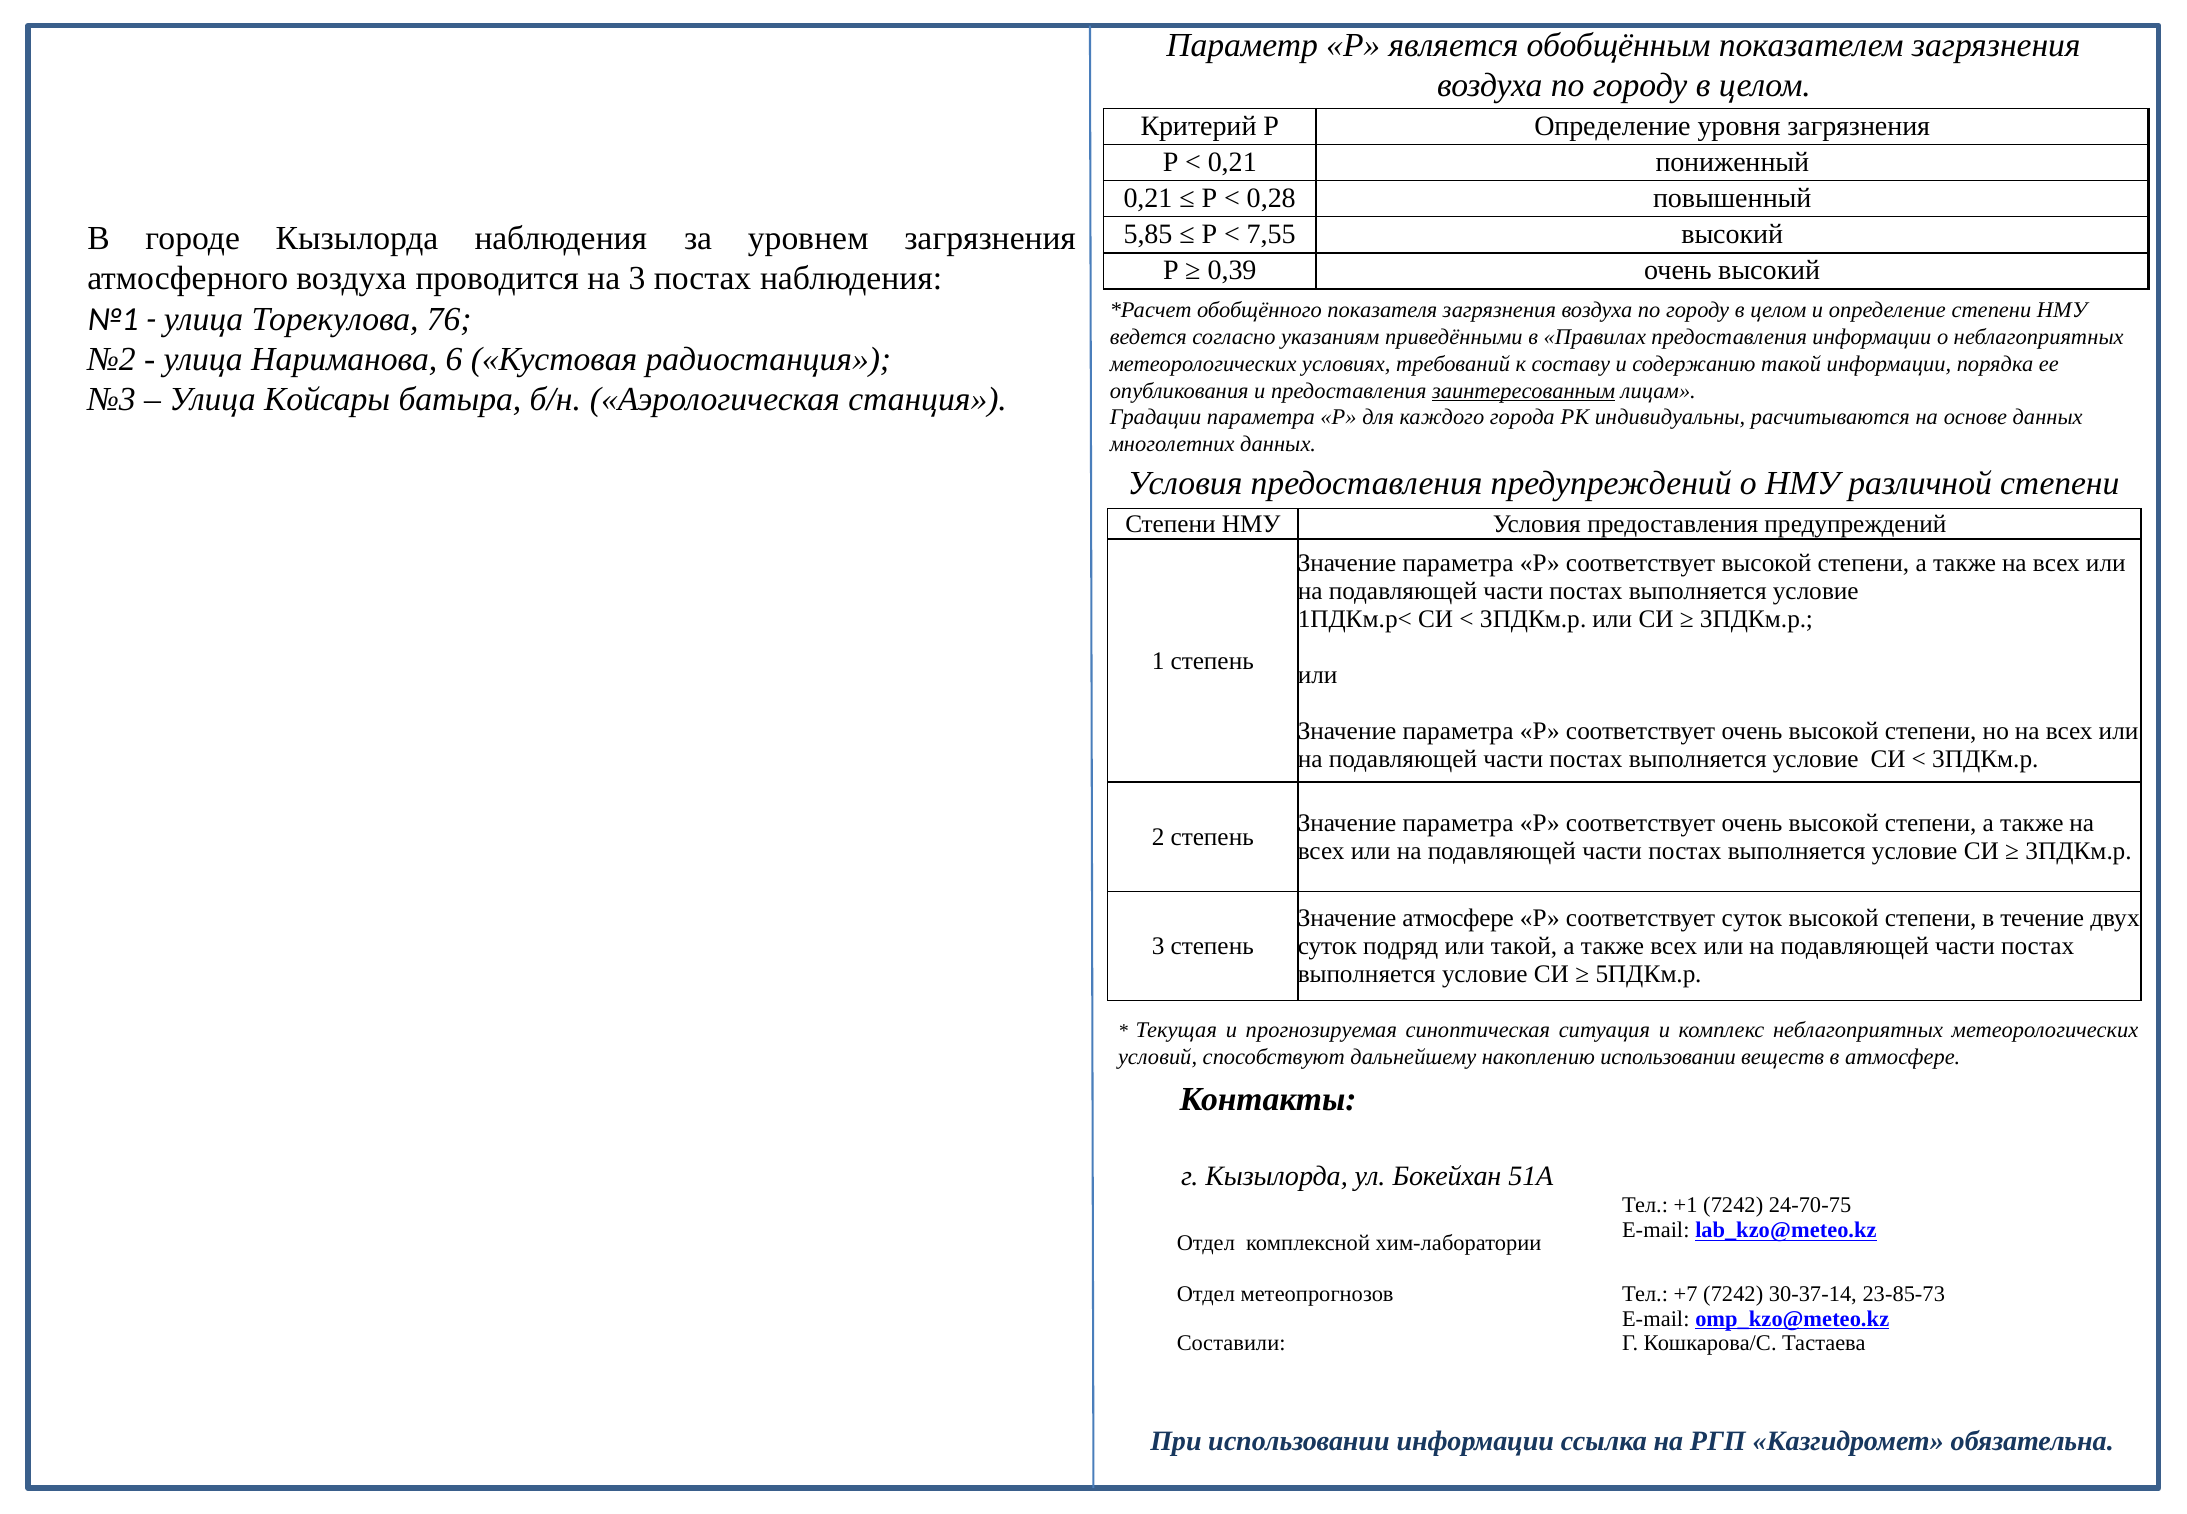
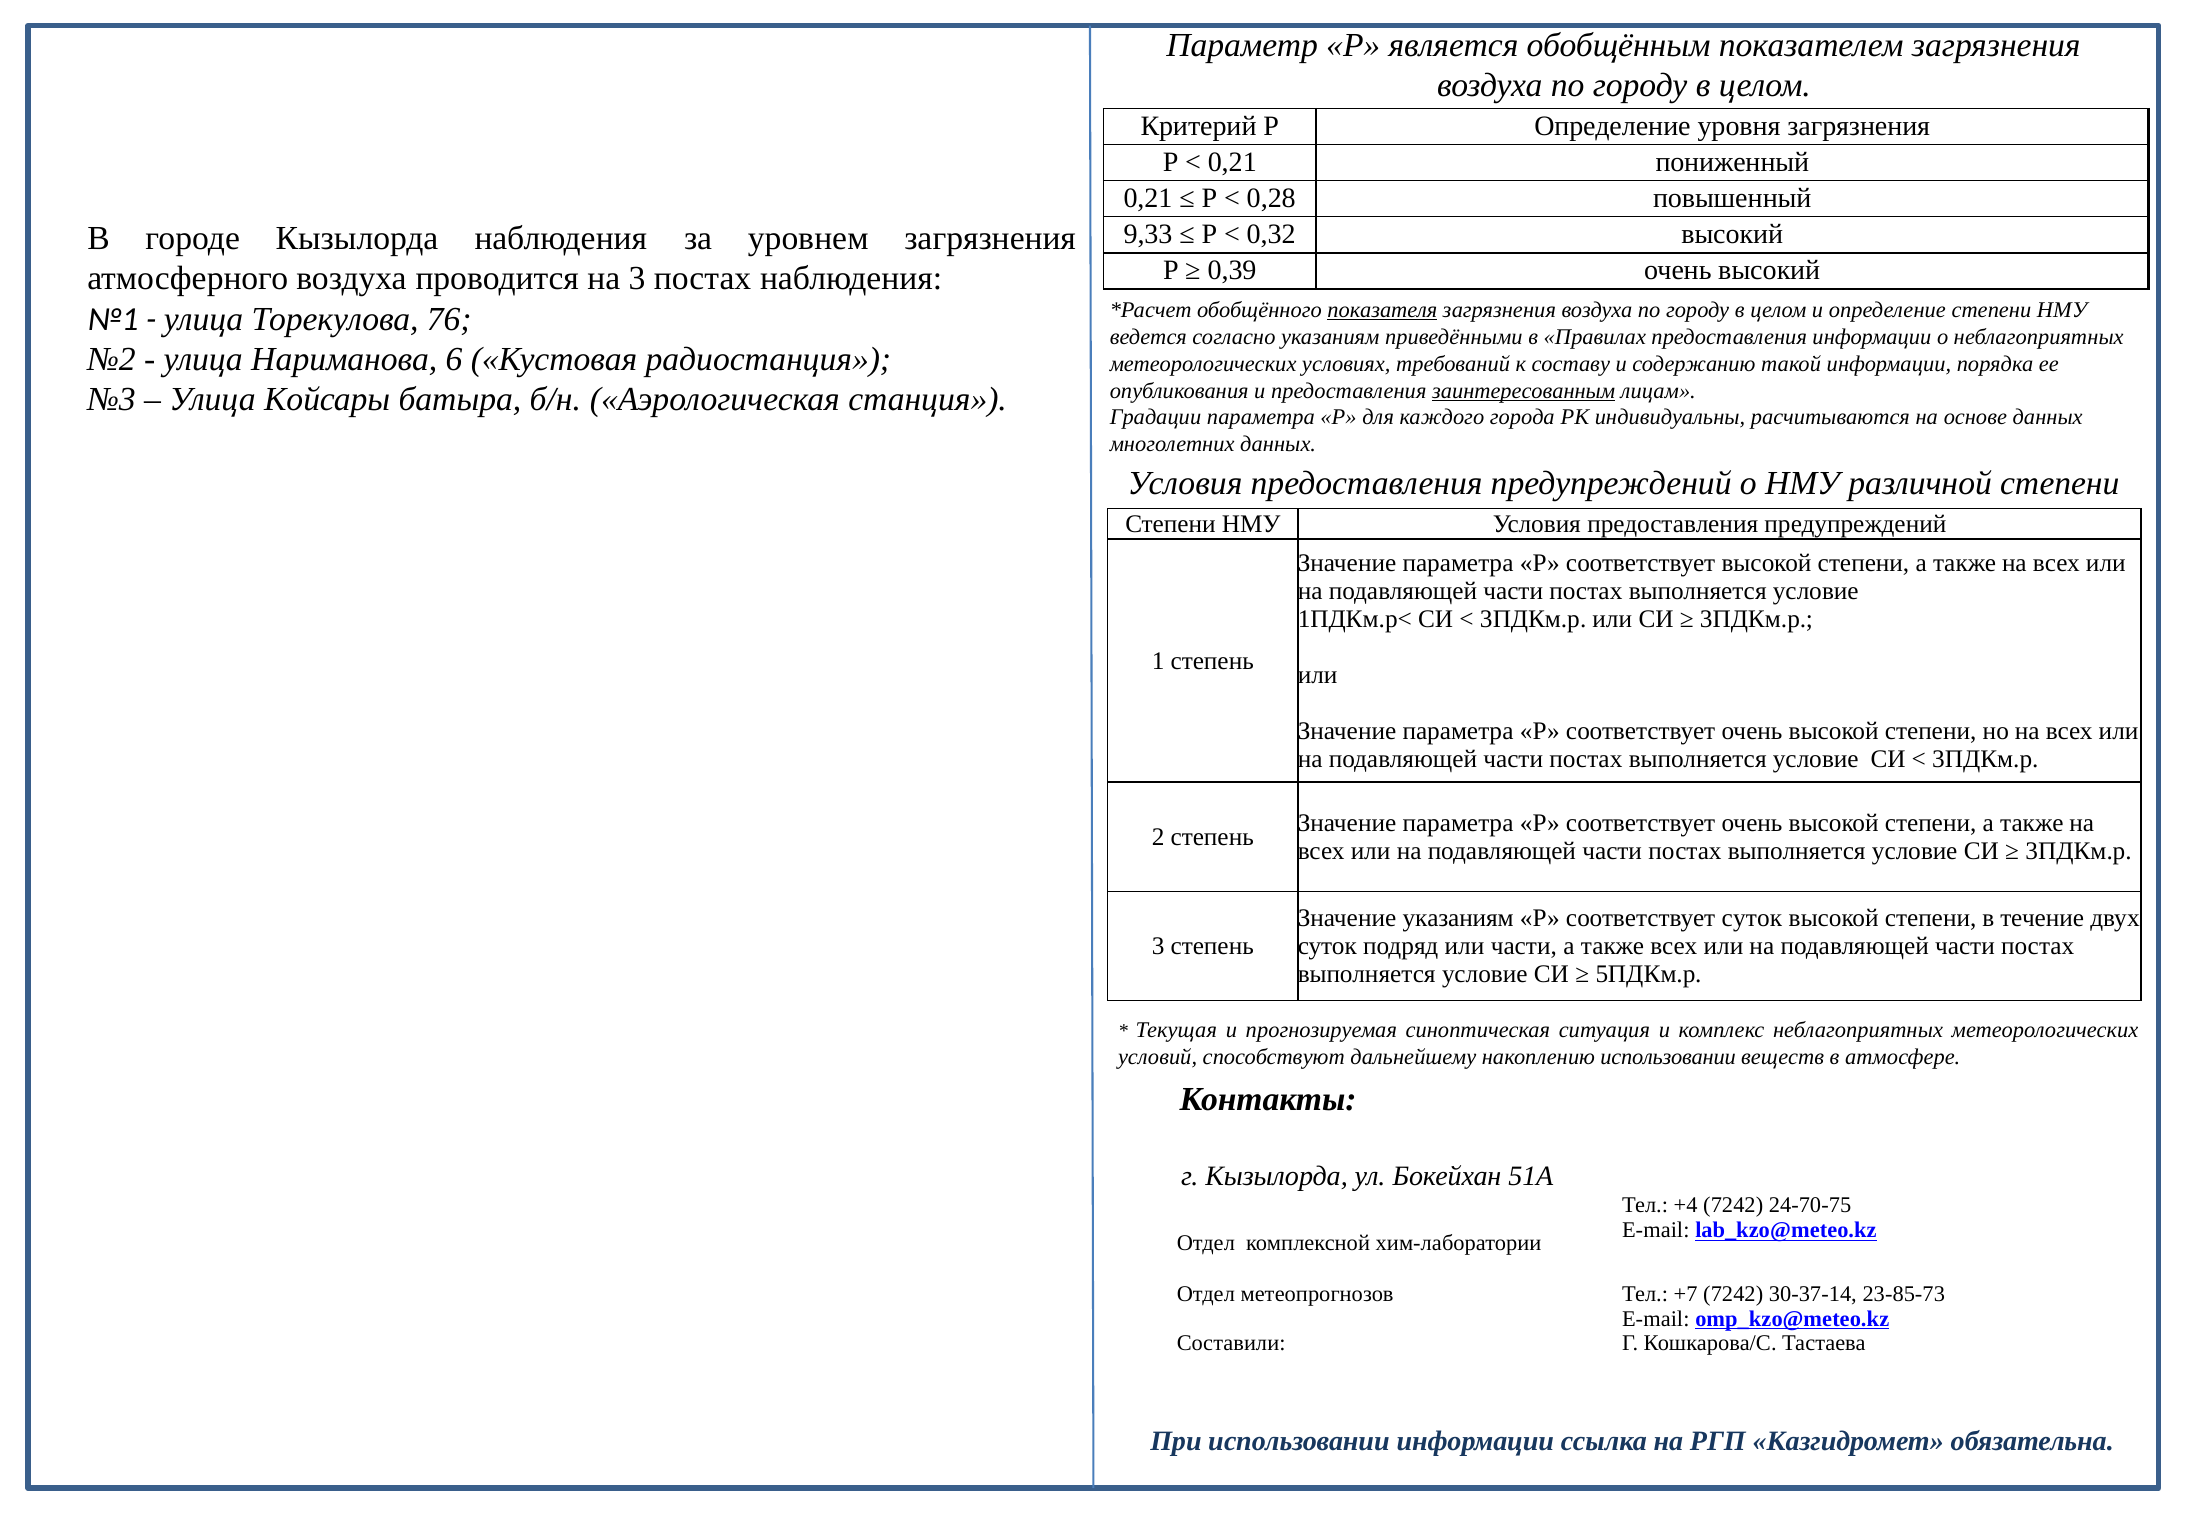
5,85: 5,85 -> 9,33
7,55: 7,55 -> 0,32
показателя underline: none -> present
Значение атмосфере: атмосфере -> указаниям
или такой: такой -> части
+1: +1 -> +4
